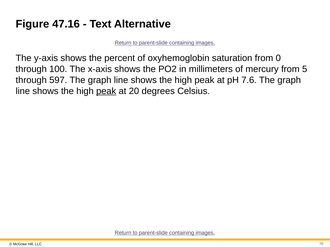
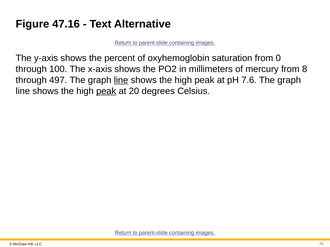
5: 5 -> 8
597: 597 -> 497
line at (121, 80) underline: none -> present
